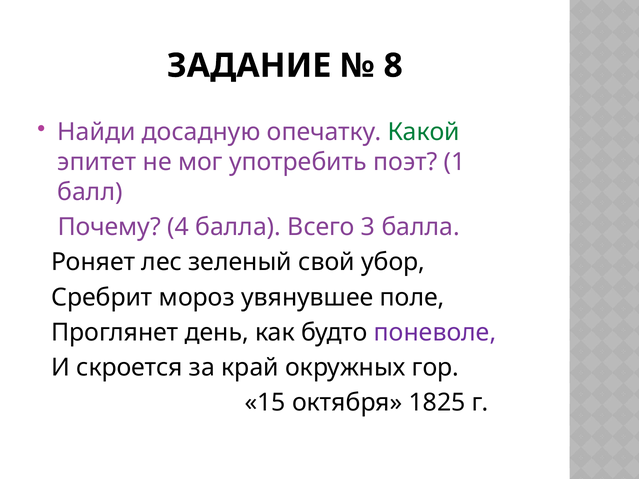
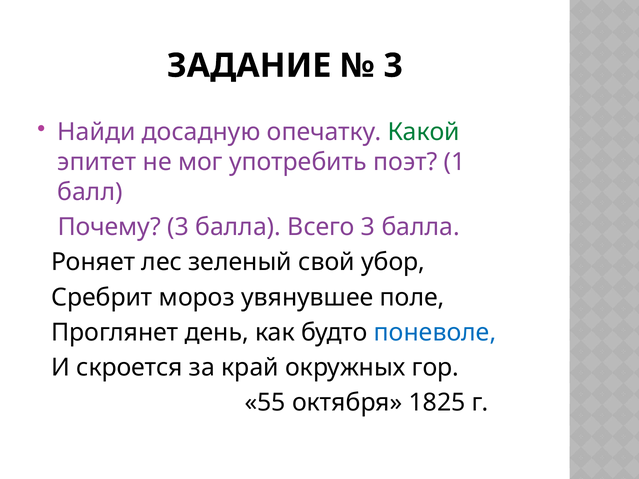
8 at (393, 66): 8 -> 3
Почему 4: 4 -> 3
поневоле colour: purple -> blue
15: 15 -> 55
